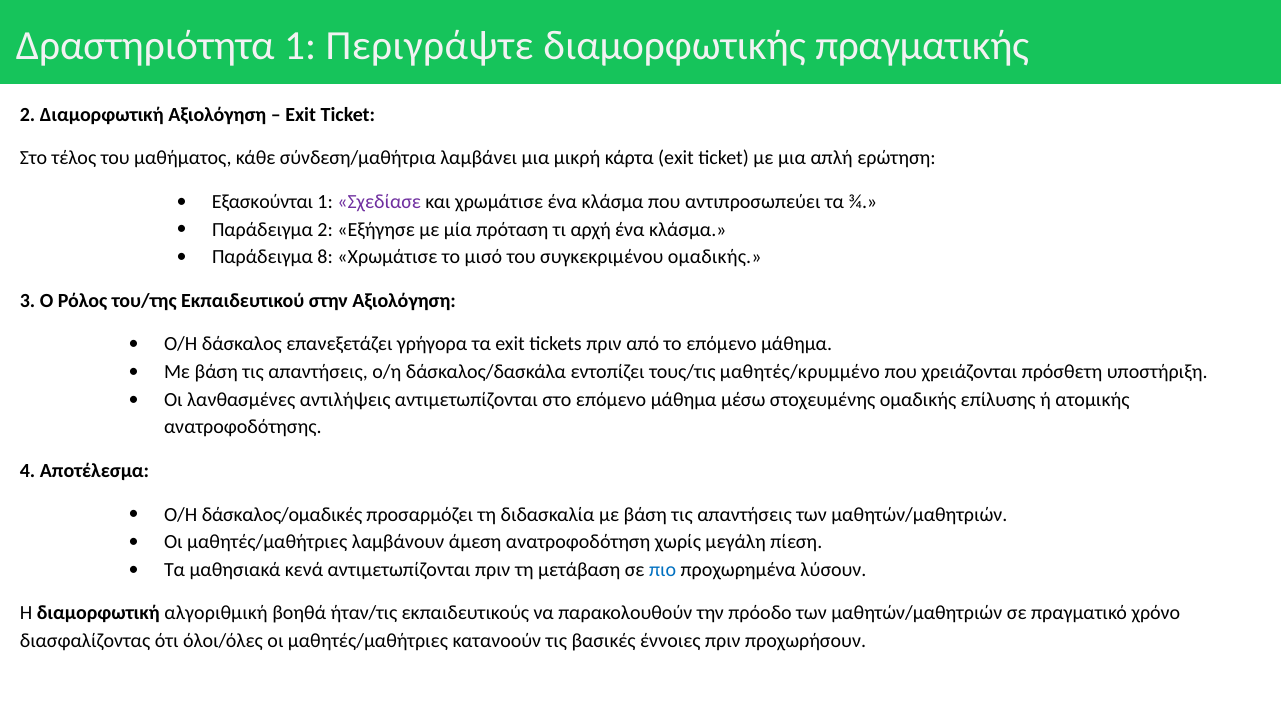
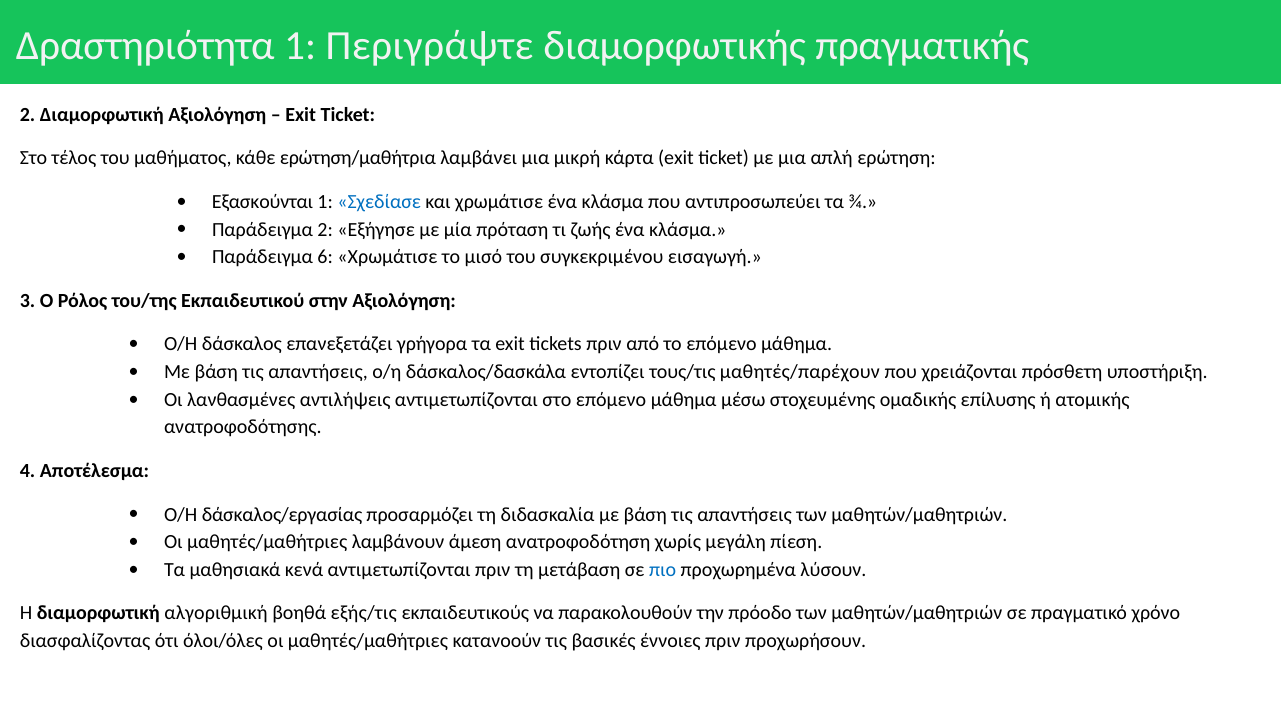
σύνδεση/μαθήτρια: σύνδεση/μαθήτρια -> ερώτηση/μαθήτρια
Σχεδίασε colour: purple -> blue
αρχή: αρχή -> ζωής
8: 8 -> 6
συγκεκριμένου ομαδικής: ομαδικής -> εισαγωγή
μαθητές/κρυμμένο: μαθητές/κρυμμένο -> μαθητές/παρέχουν
δάσκαλος/ομαδικές: δάσκαλος/ομαδικές -> δάσκαλος/εργασίας
ήταν/τις: ήταν/τις -> εξής/τις
